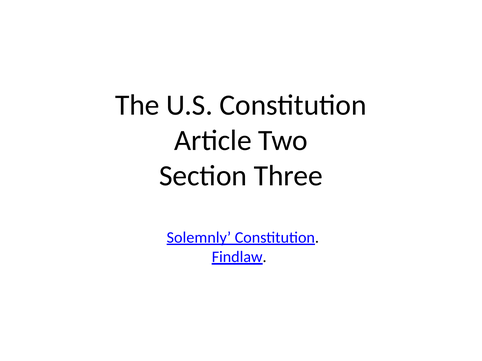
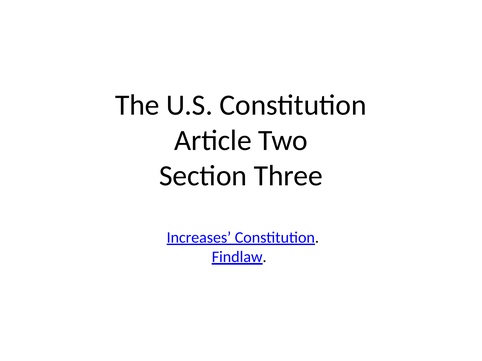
Solemnly: Solemnly -> Increases
